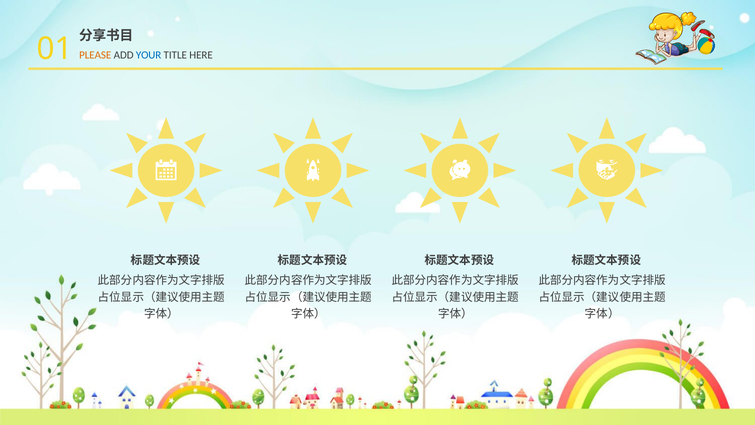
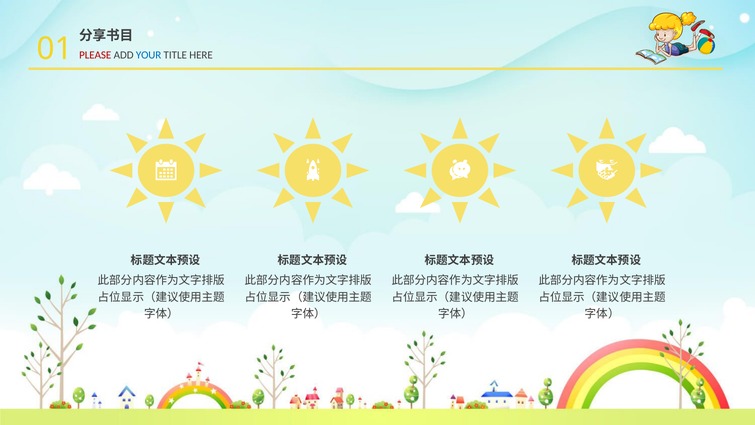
PLEASE colour: orange -> red
